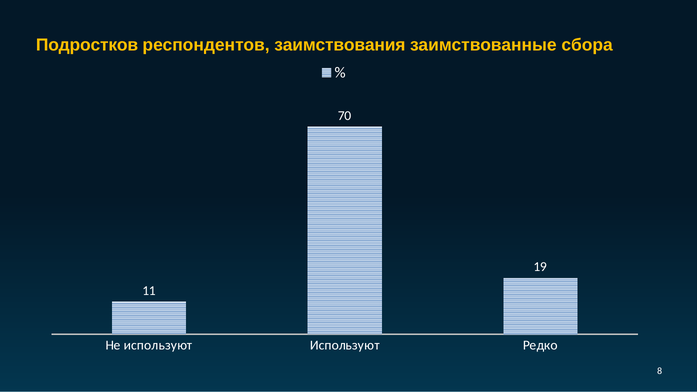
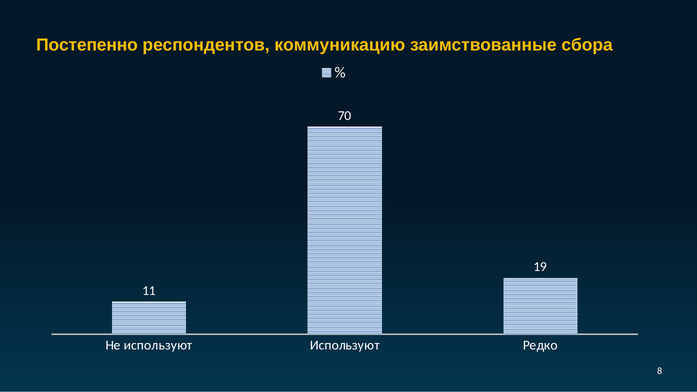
Подростков: Подростков -> Постепенно
заимствования: заимствования -> коммуникацию
